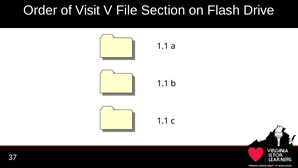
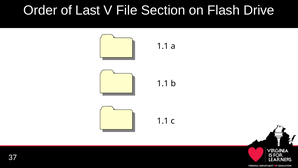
Visit: Visit -> Last
